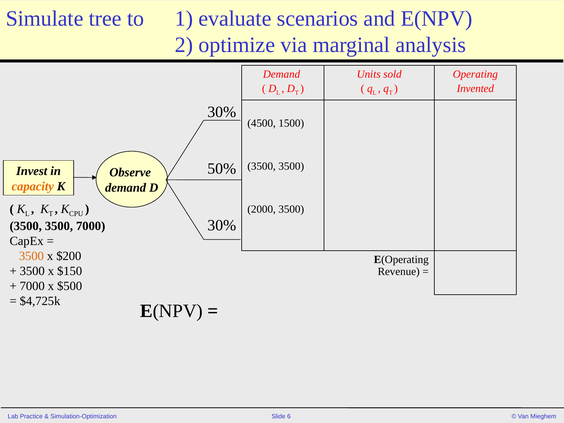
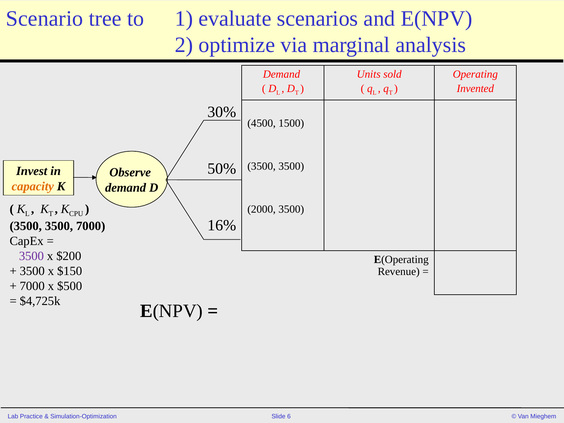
Simulate: Simulate -> Scenario
30% at (222, 225): 30% -> 16%
3500 at (31, 256) colour: orange -> purple
